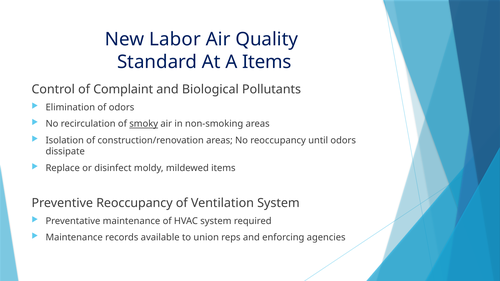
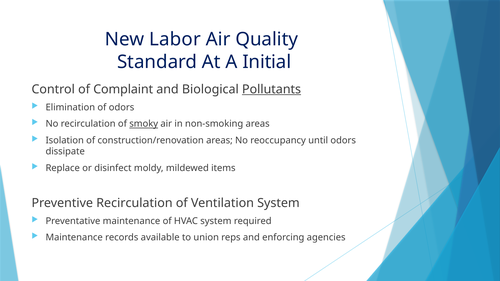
A Items: Items -> Initial
Pollutants underline: none -> present
Preventive Reoccupancy: Reoccupancy -> Recirculation
